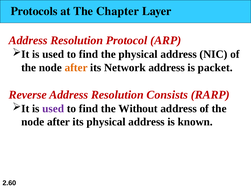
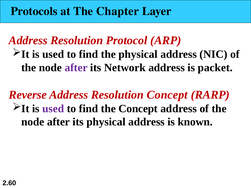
after at (76, 68) colour: orange -> purple
Resolution Consists: Consists -> Concept
the Without: Without -> Concept
